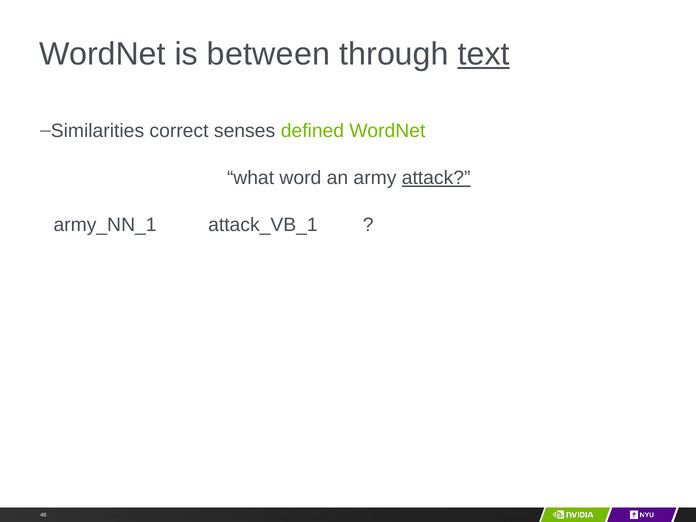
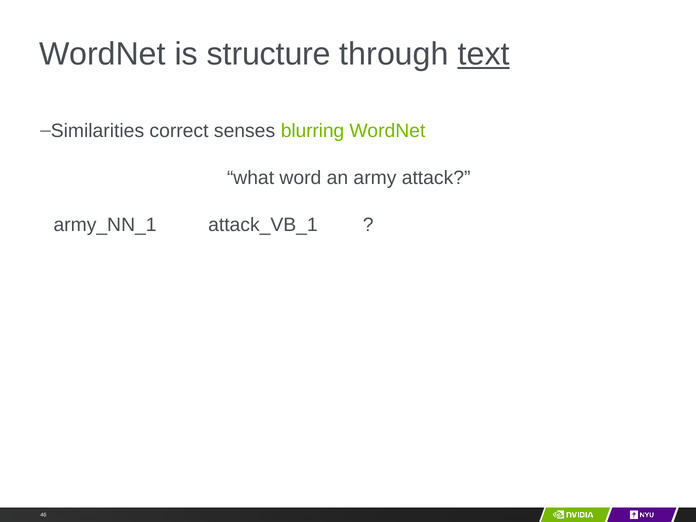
between: between -> structure
defined: defined -> blurring
attack underline: present -> none
